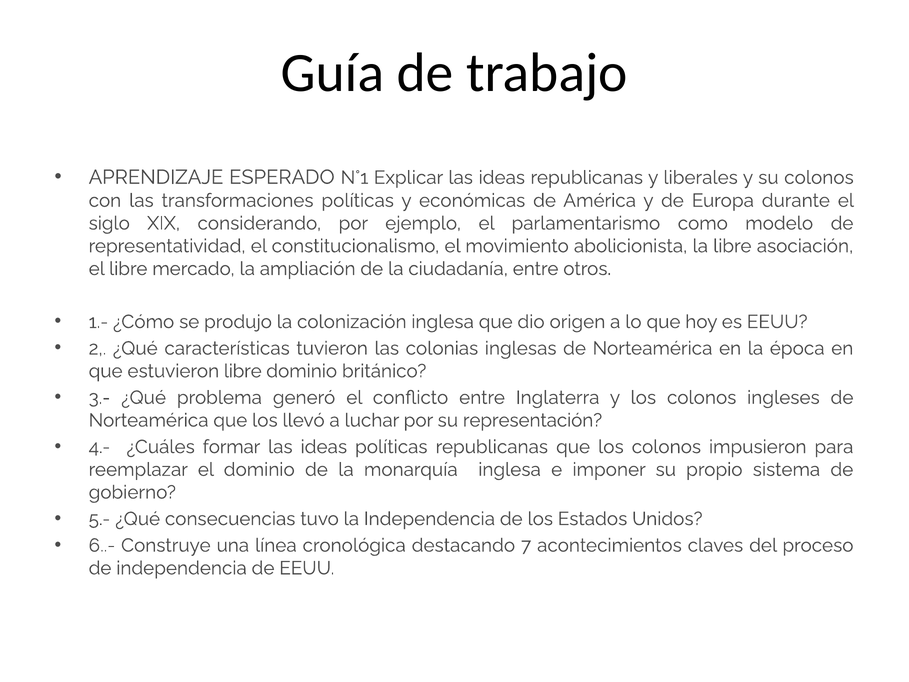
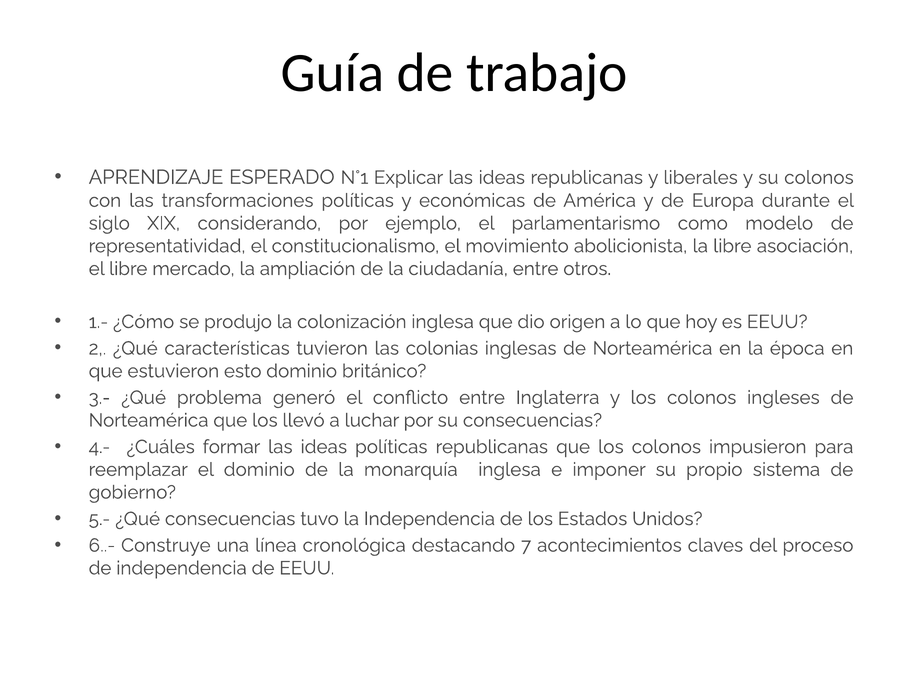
estuvieron libre: libre -> esto
su representación: representación -> consecuencias
